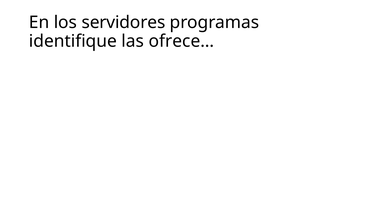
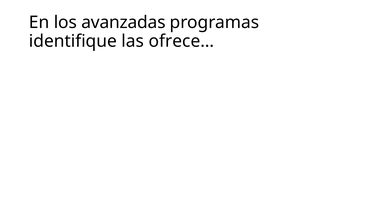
servidores: servidores -> avanzadas
